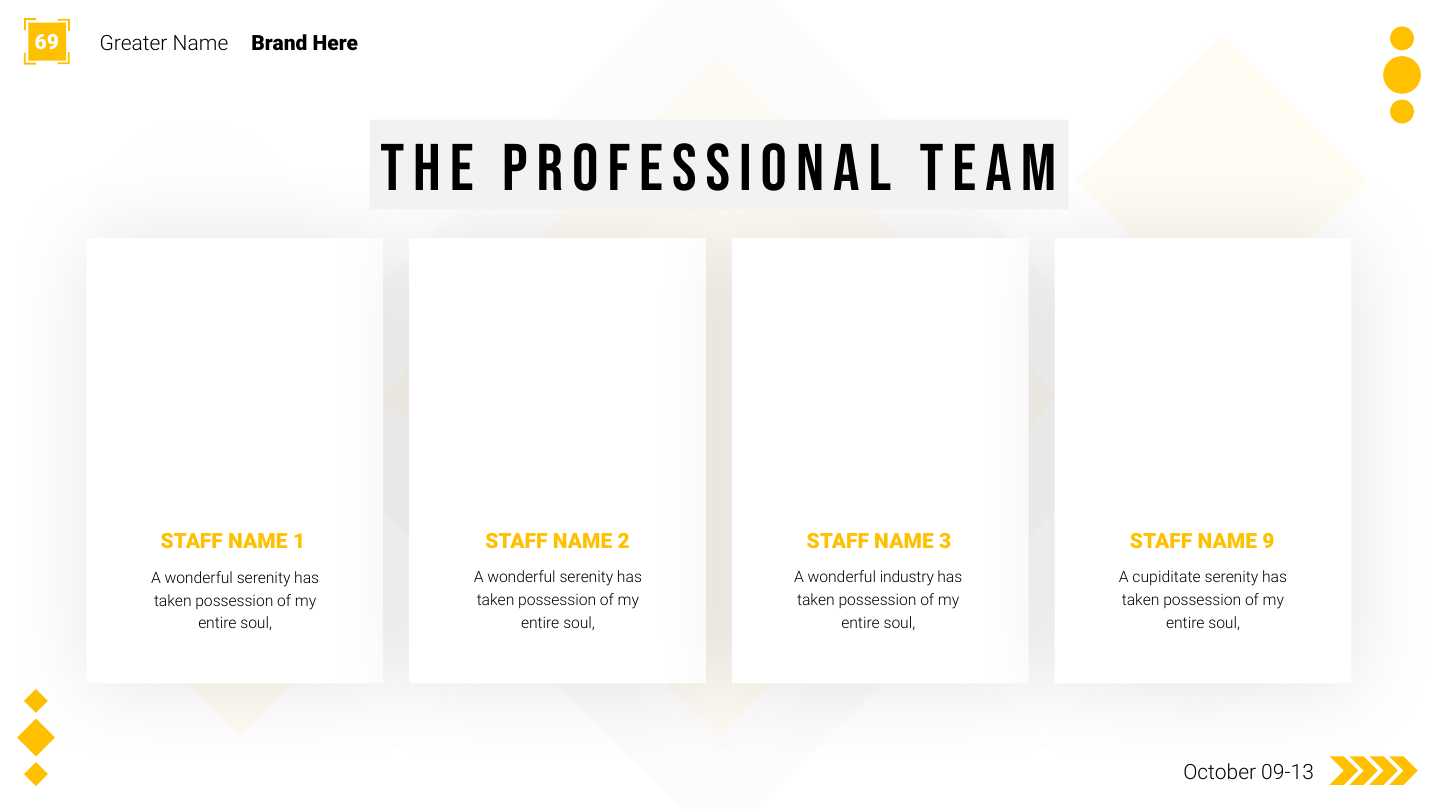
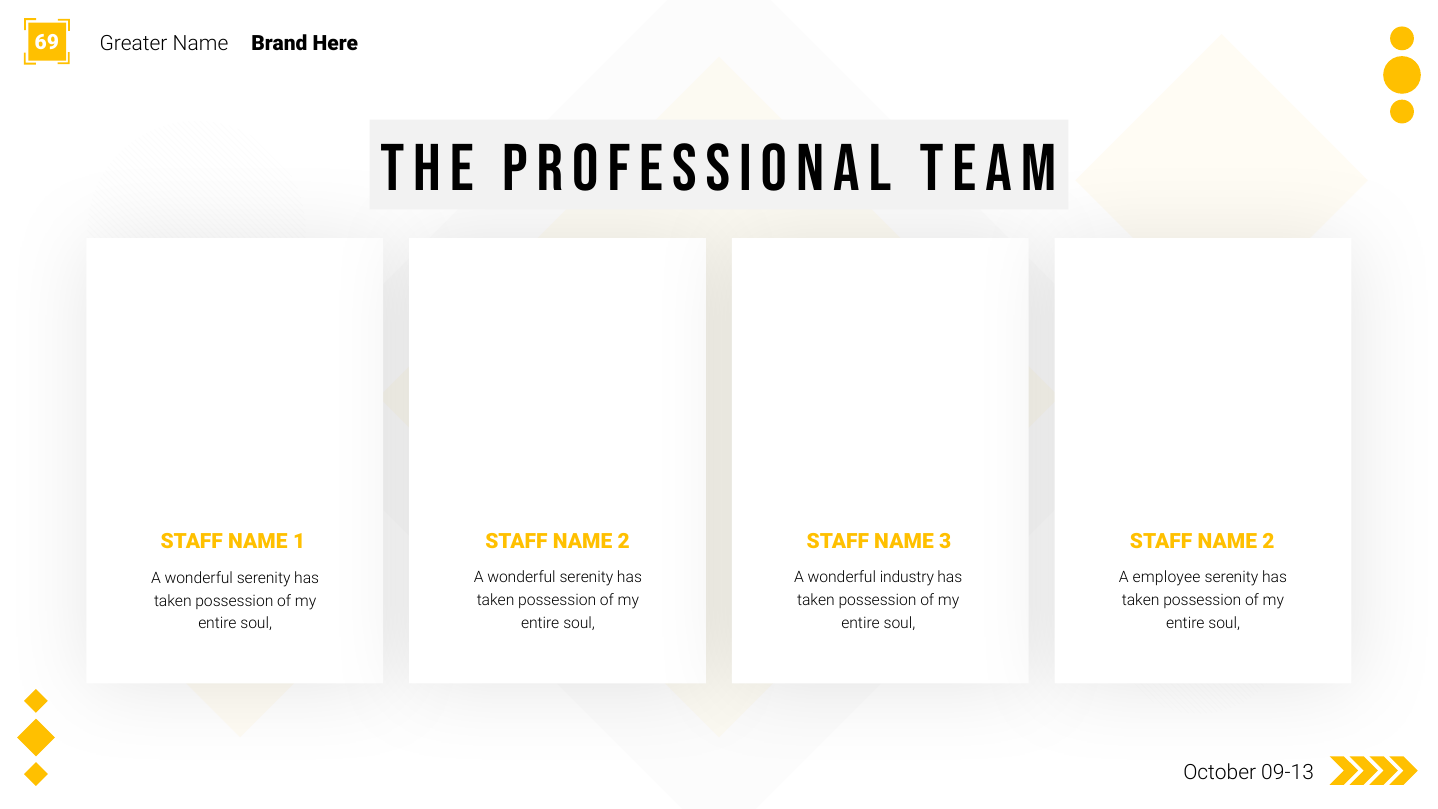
9 at (1268, 541): 9 -> 2
cupiditate: cupiditate -> employee
